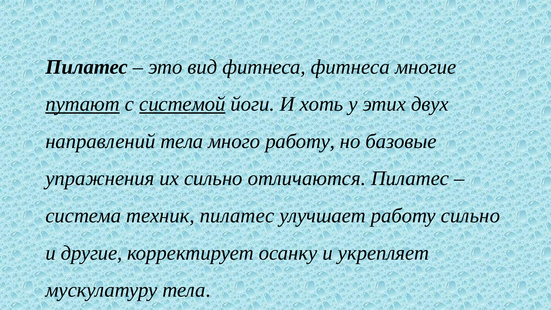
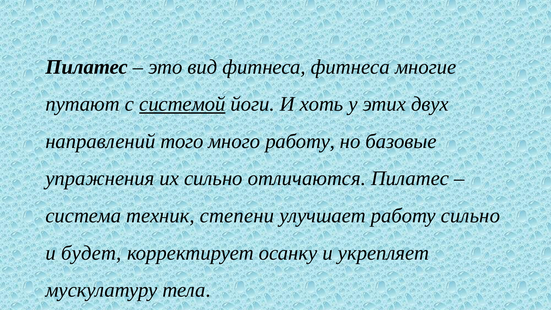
путают underline: present -> none
направлений тела: тела -> того
техник пилатес: пилатес -> степени
другие: другие -> будет
